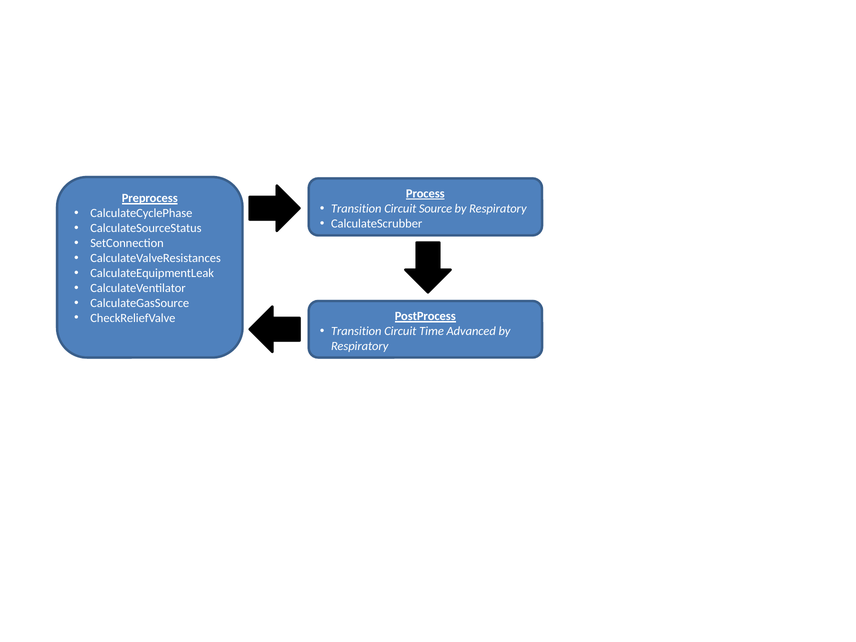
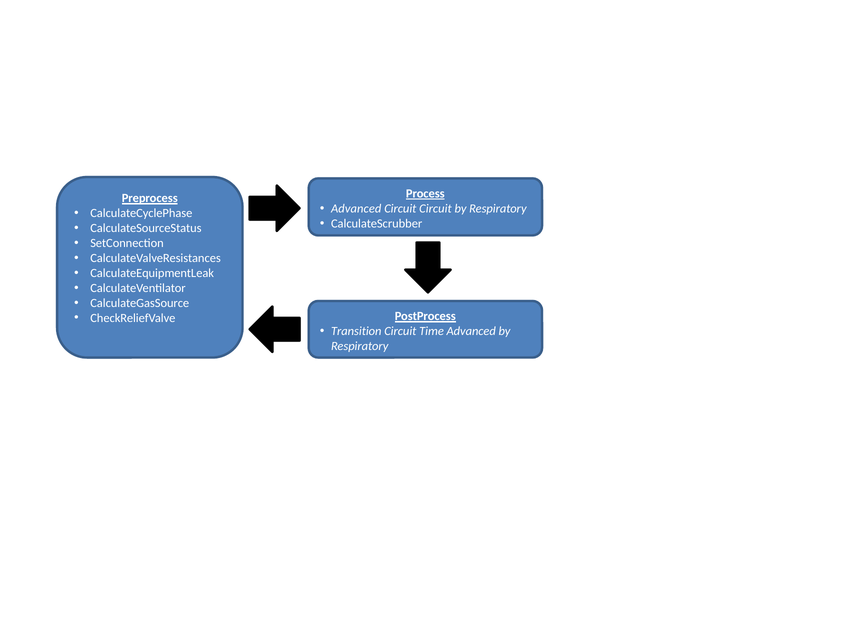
Transition at (356, 209): Transition -> Advanced
Circuit Source: Source -> Circuit
